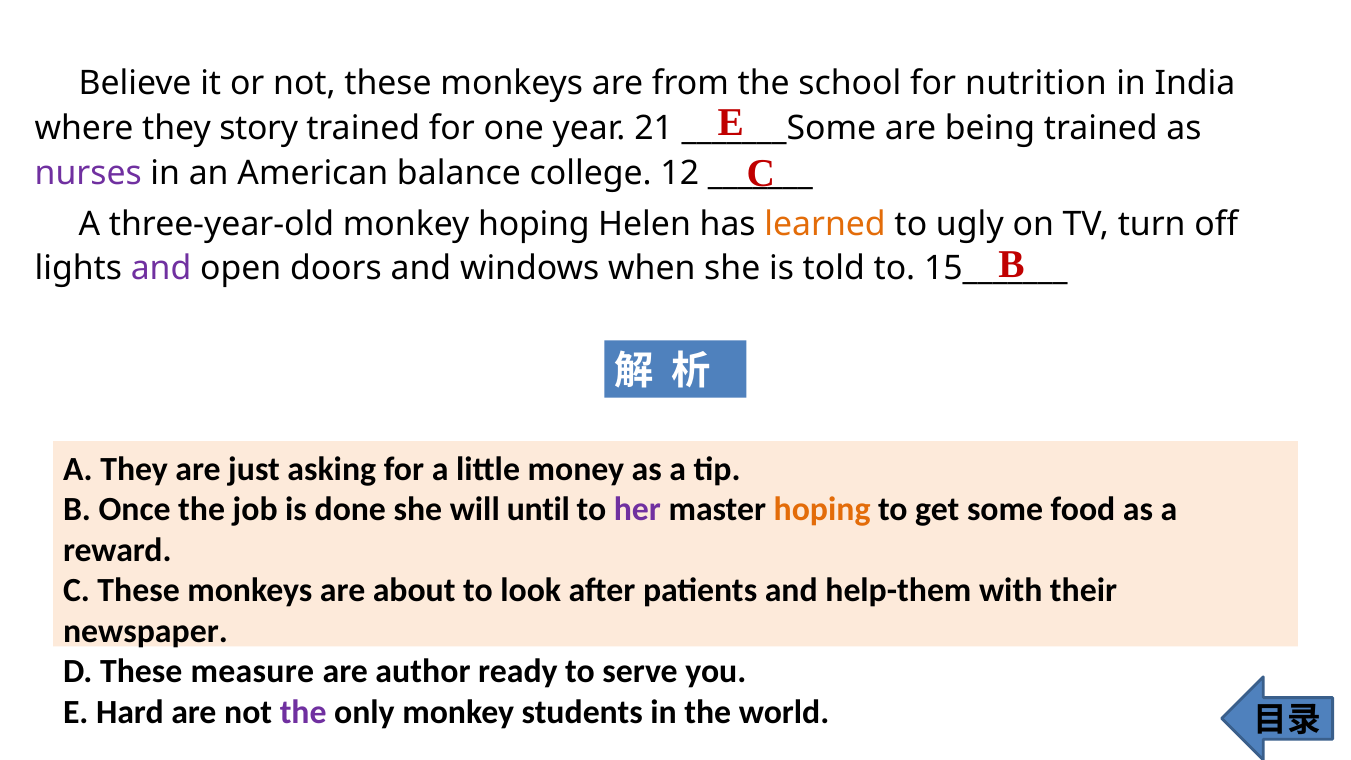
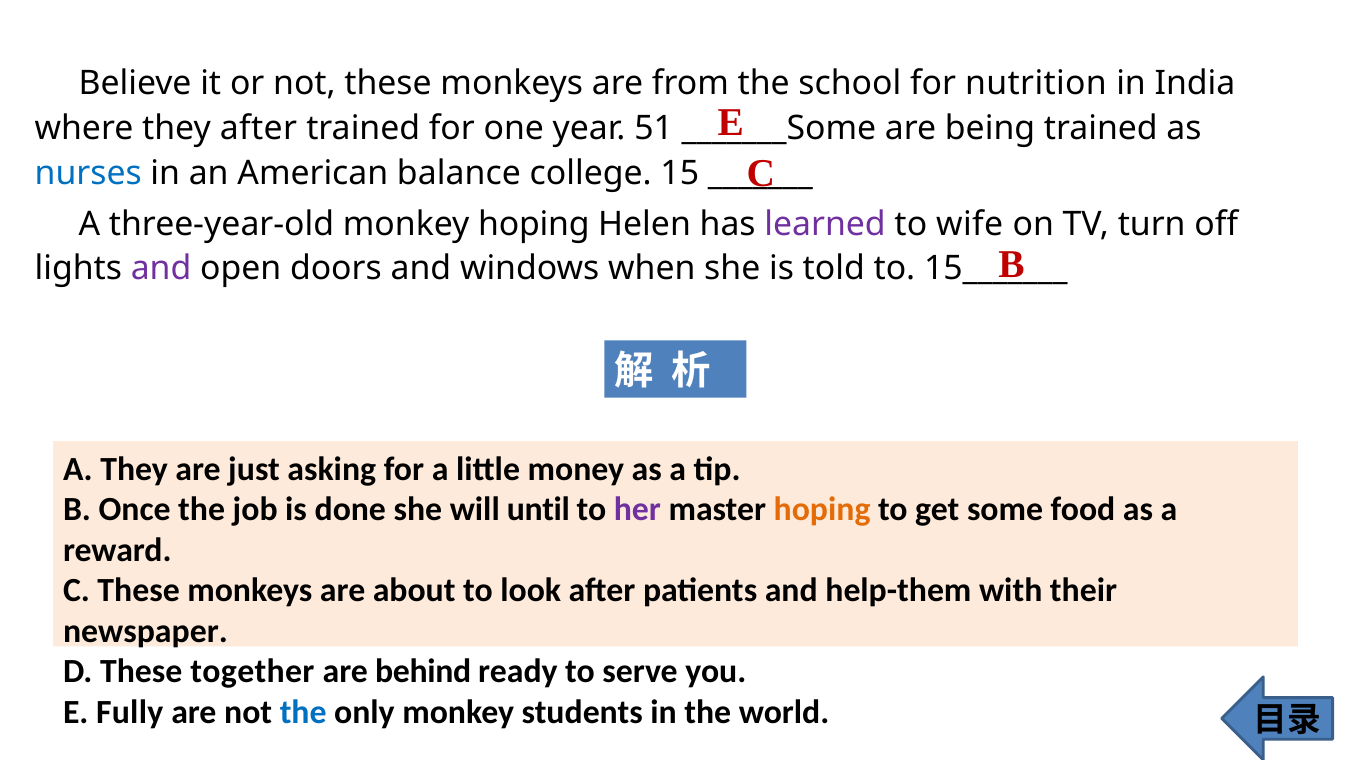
they story: story -> after
21: 21 -> 51
nurses colour: purple -> blue
12: 12 -> 15
learned colour: orange -> purple
ugly: ugly -> wife
measure: measure -> together
author: author -> behind
Hard: Hard -> Fully
the at (303, 712) colour: purple -> blue
